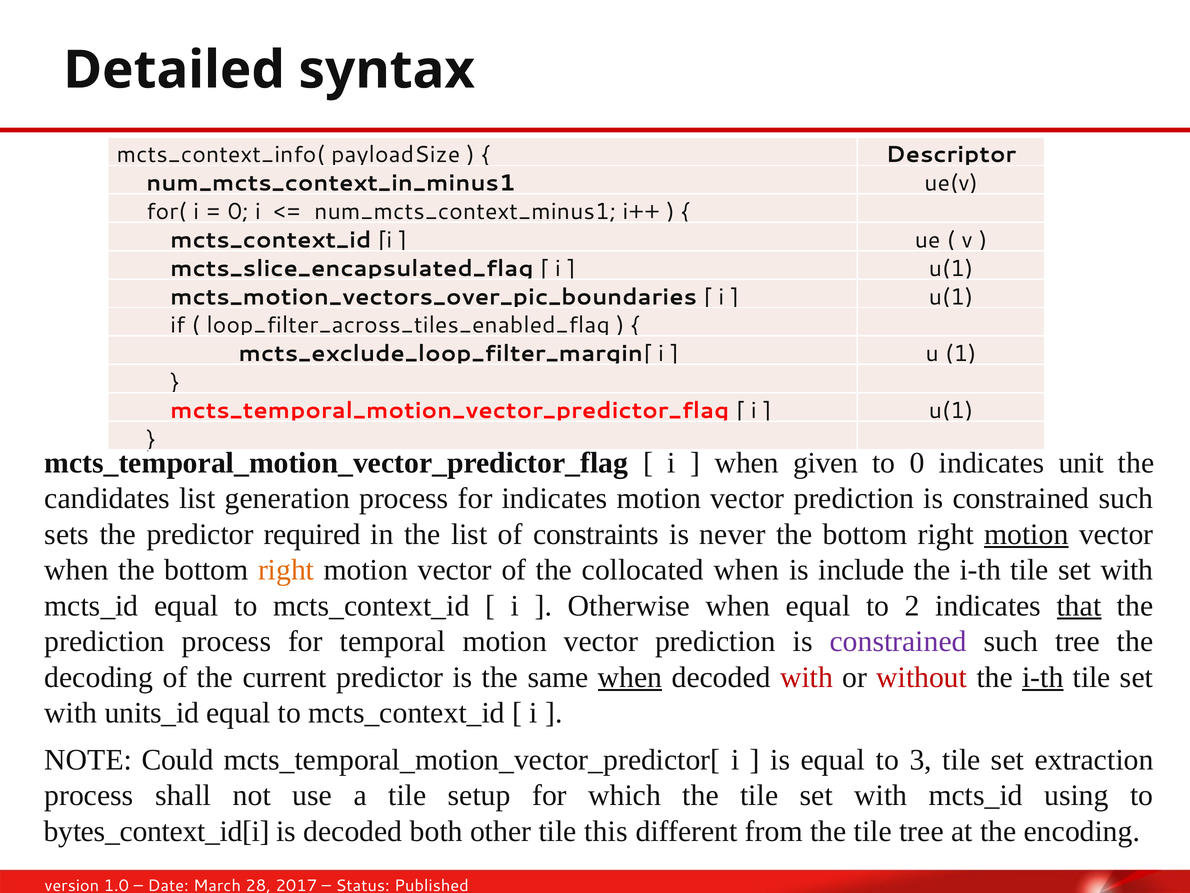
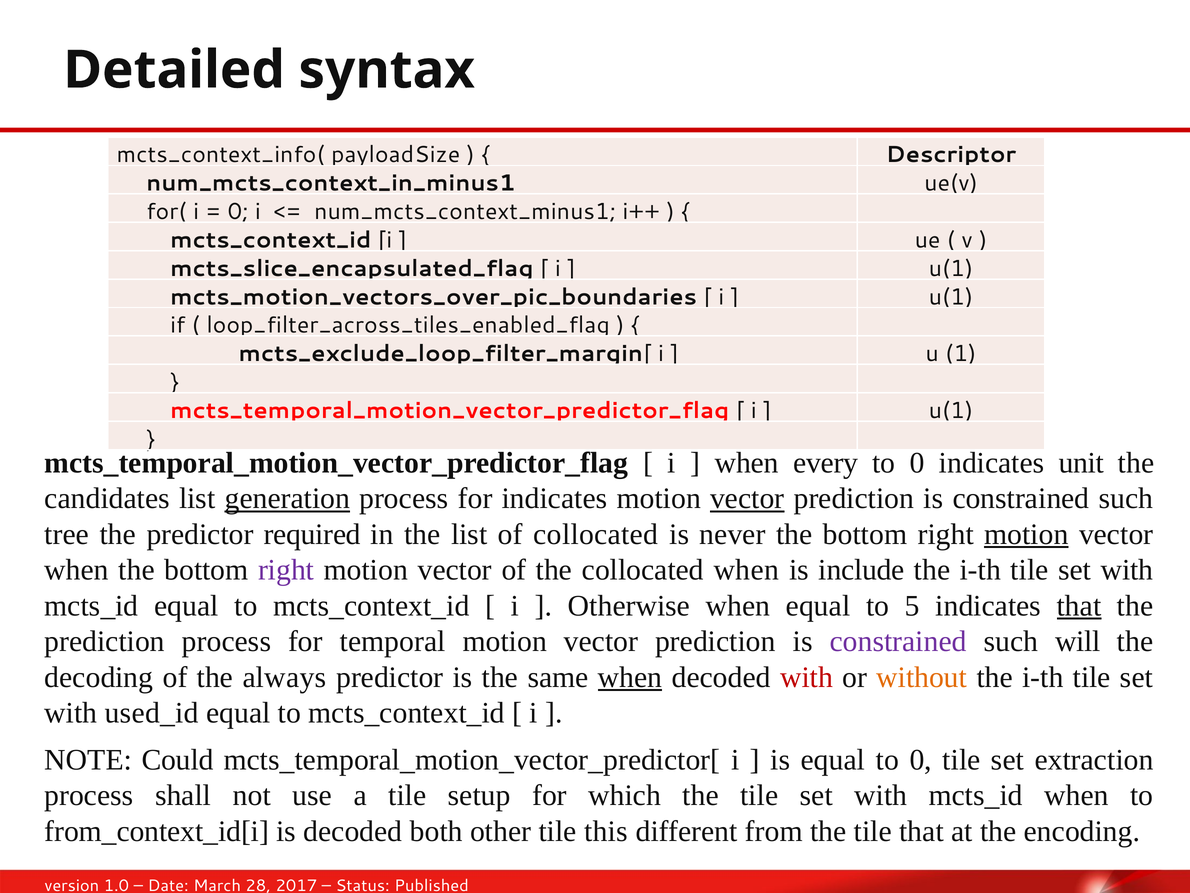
given: given -> every
generation underline: none -> present
vector at (747, 498) underline: none -> present
sets: sets -> tree
of constraints: constraints -> collocated
right at (286, 570) colour: orange -> purple
2: 2 -> 5
such tree: tree -> will
current: current -> always
without colour: red -> orange
i-th at (1043, 677) underline: present -> none
units_id: units_id -> used_id
equal to 3: 3 -> 0
mcts_id using: using -> when
bytes_context_id[i: bytes_context_id[i -> from_context_id[i
tile tree: tree -> that
